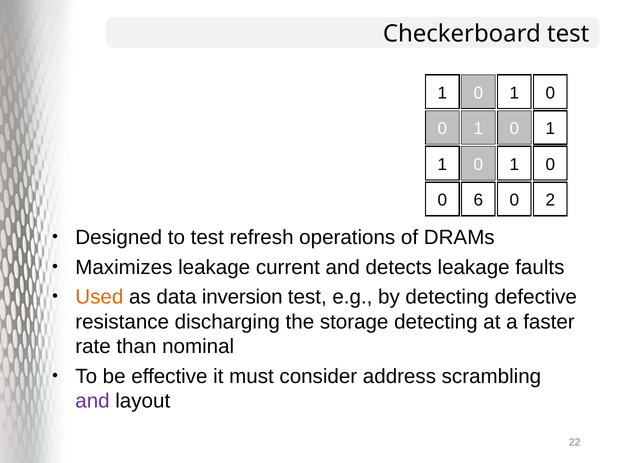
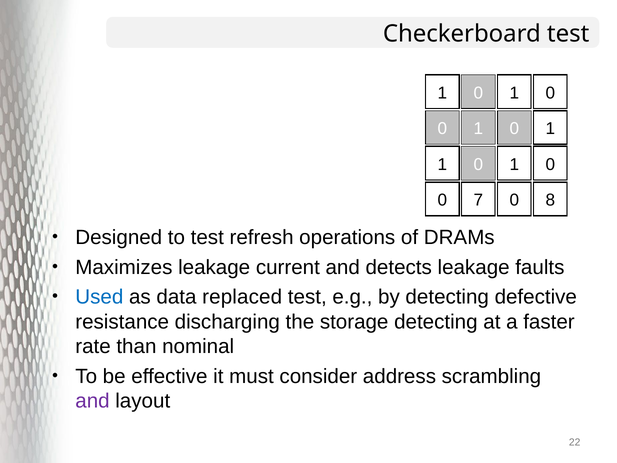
6: 6 -> 7
2: 2 -> 8
Used colour: orange -> blue
inversion: inversion -> replaced
